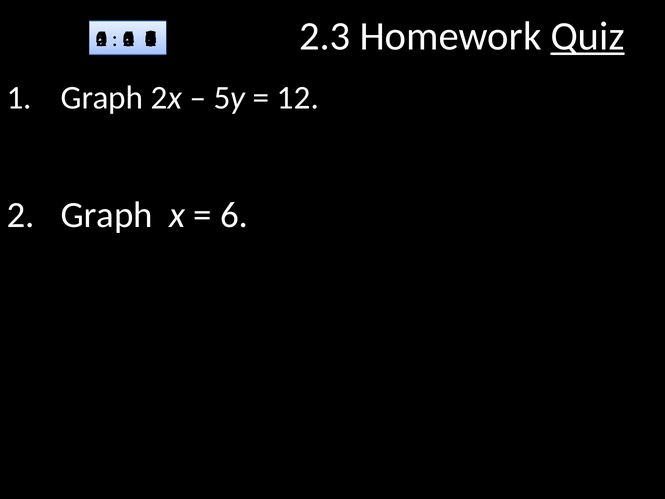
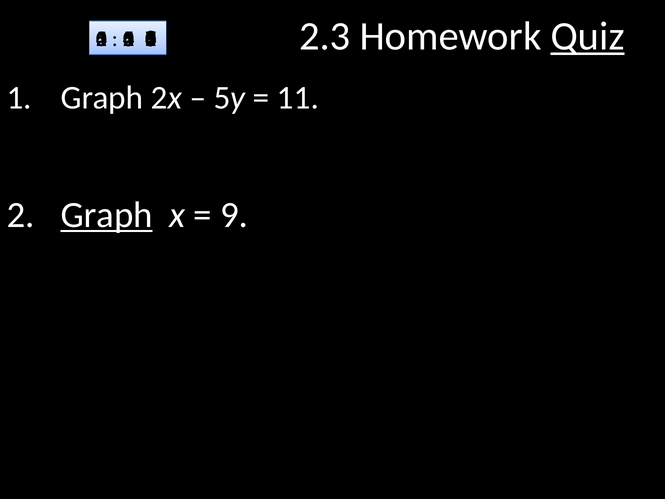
12: 12 -> 11
Graph at (107, 215) underline: none -> present
6: 6 -> 9
